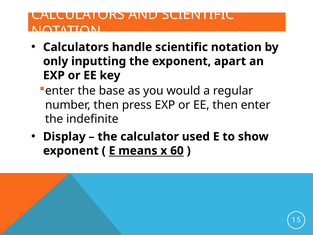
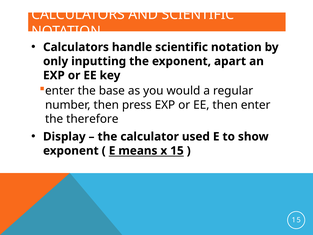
indefinite: indefinite -> therefore
x 60: 60 -> 15
